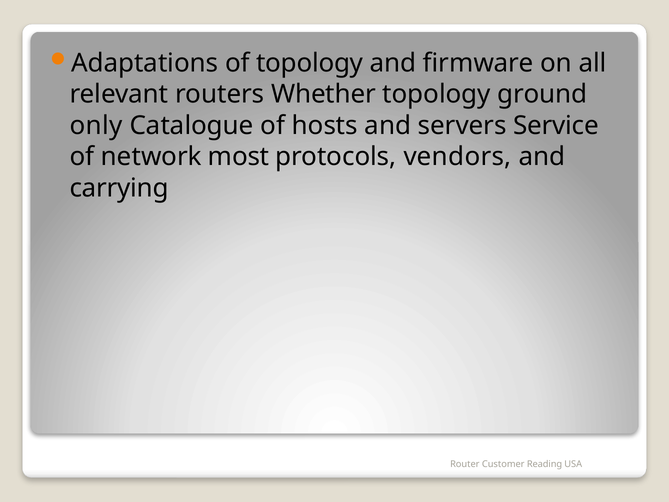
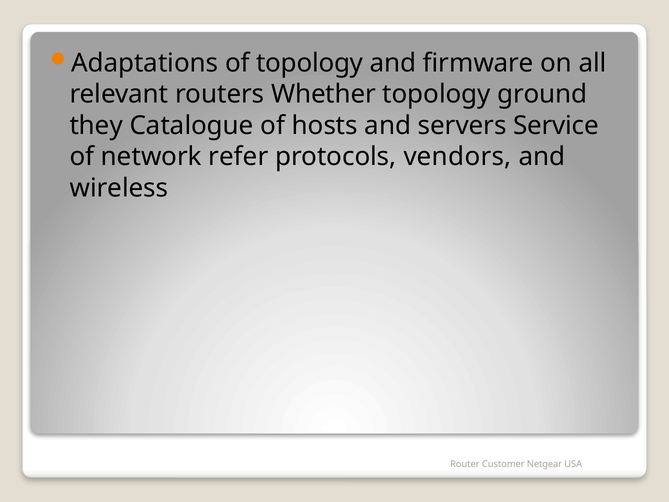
only: only -> they
most: most -> refer
carrying: carrying -> wireless
Reading: Reading -> Netgear
